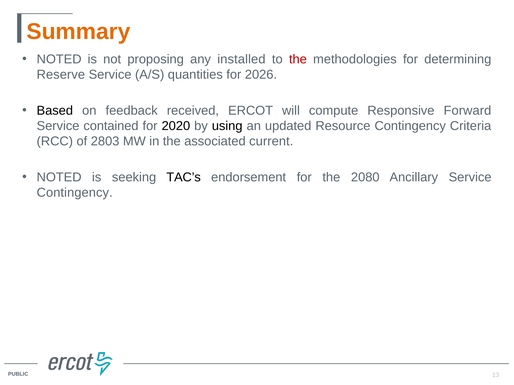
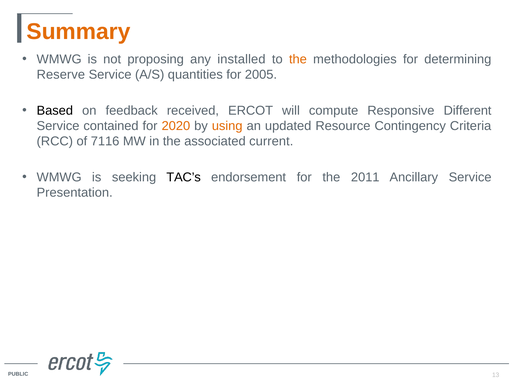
NOTED at (59, 59): NOTED -> WMWG
the at (298, 59) colour: red -> orange
2026: 2026 -> 2005
Forward: Forward -> Different
2020 colour: black -> orange
using colour: black -> orange
2803: 2803 -> 7116
NOTED at (59, 177): NOTED -> WMWG
2080: 2080 -> 2011
Contingency at (75, 193): Contingency -> Presentation
